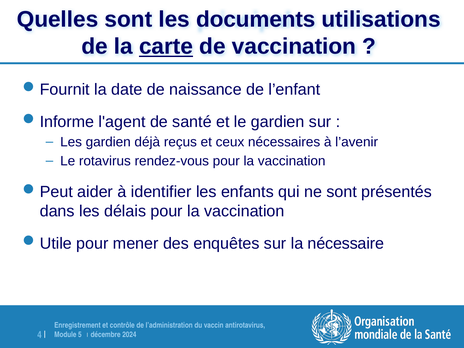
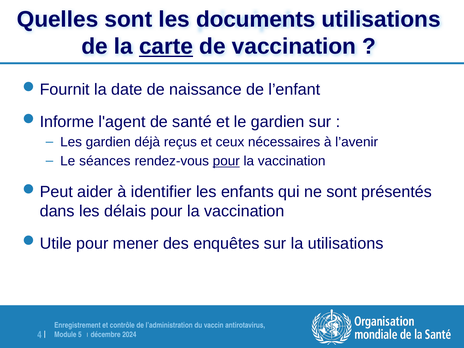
rotavirus: rotavirus -> séances
pour at (226, 161) underline: none -> present
la nécessaire: nécessaire -> utilisations
